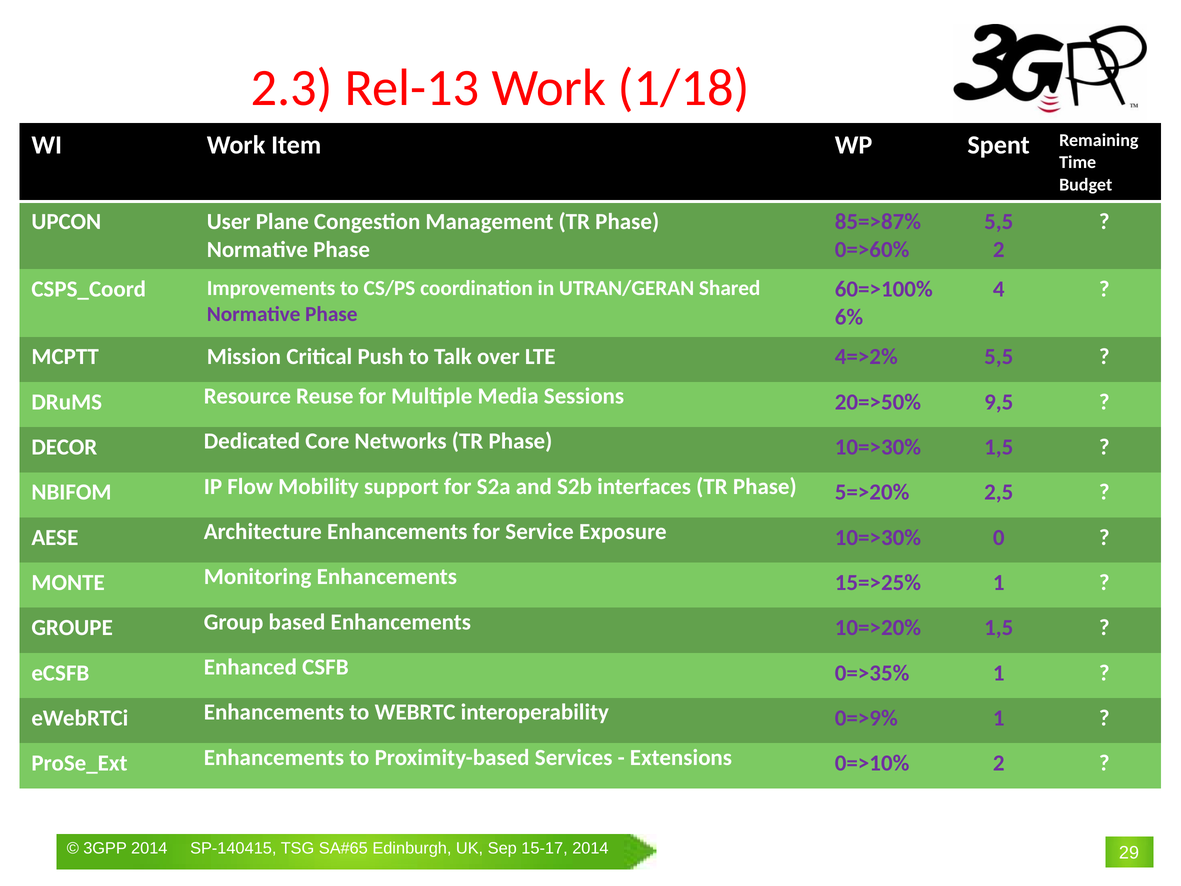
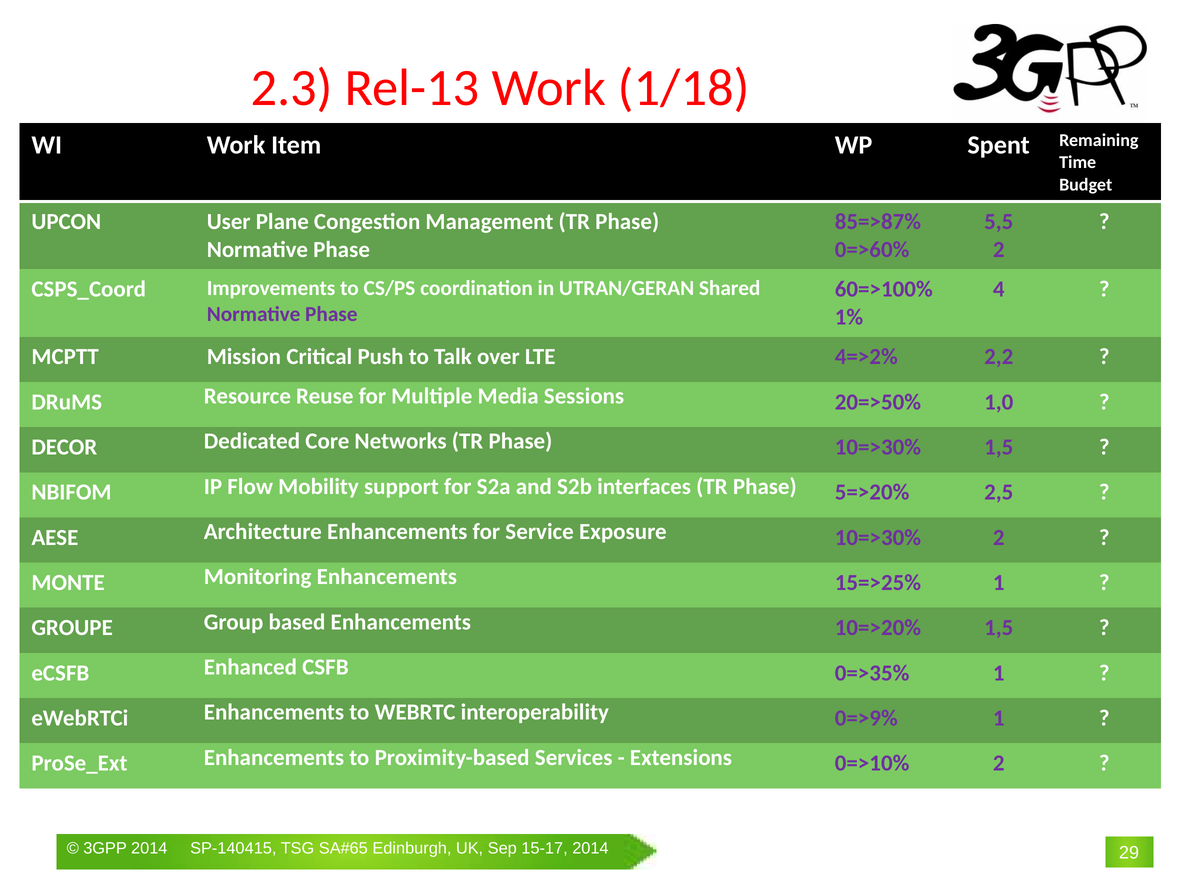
6%: 6% -> 1%
4=>2% 5,5: 5,5 -> 2,2
9,5: 9,5 -> 1,0
10=>30% 0: 0 -> 2
